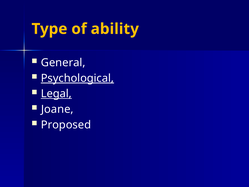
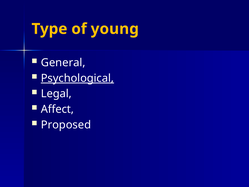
ability: ability -> young
Legal underline: present -> none
Joane: Joane -> Affect
